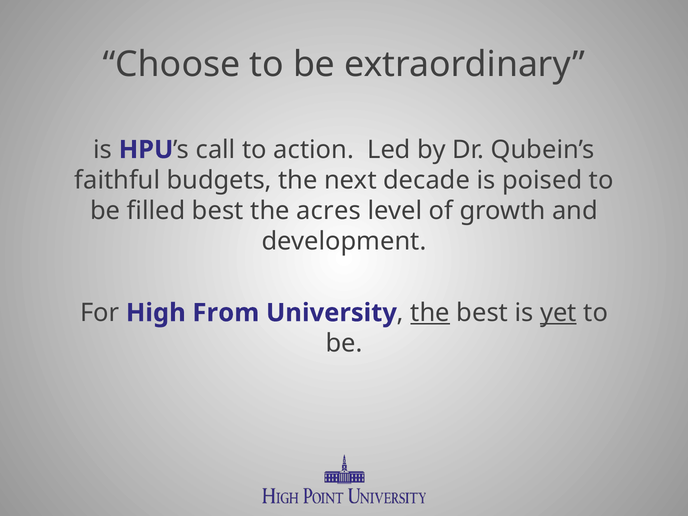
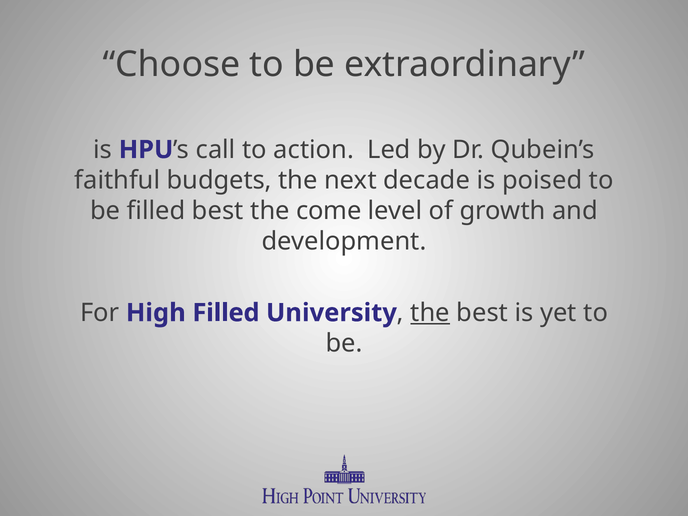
acres: acres -> come
High From: From -> Filled
yet underline: present -> none
